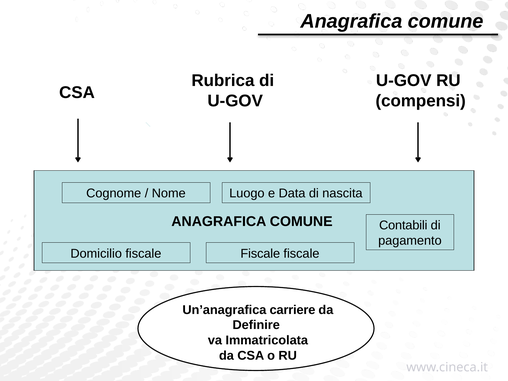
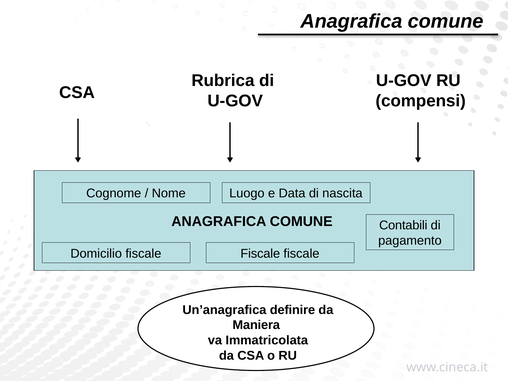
carriere: carriere -> definire
Definire: Definire -> Maniera
